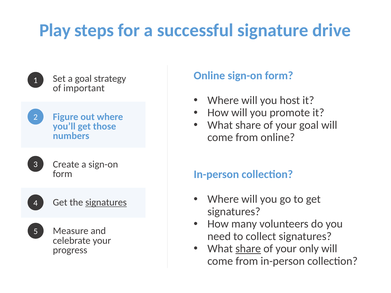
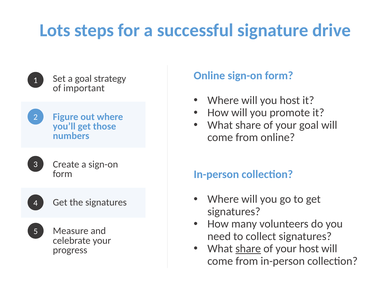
Play: Play -> Lots
signatures at (106, 203) underline: present -> none
your only: only -> host
